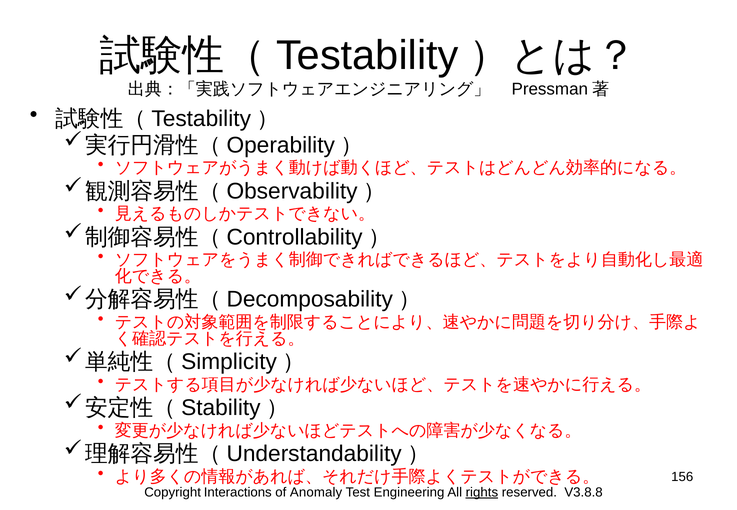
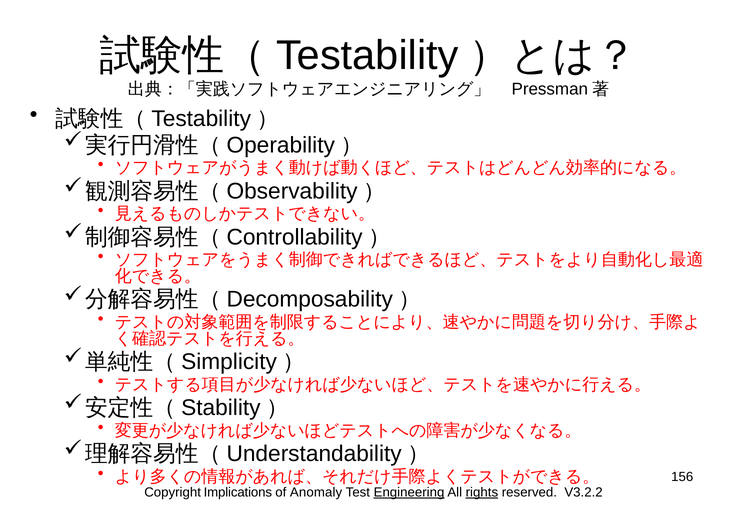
Interactions: Interactions -> Implications
Engineering underline: none -> present
V3.8.8: V3.8.8 -> V3.2.2
